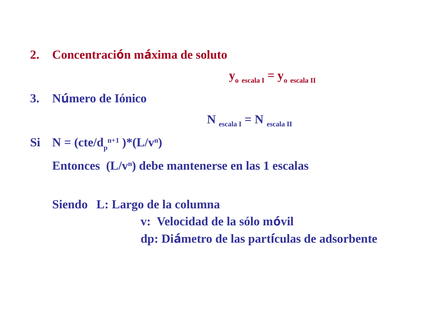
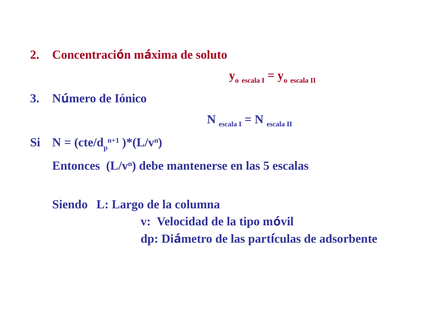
1: 1 -> 5
sólo: sólo -> tipo
